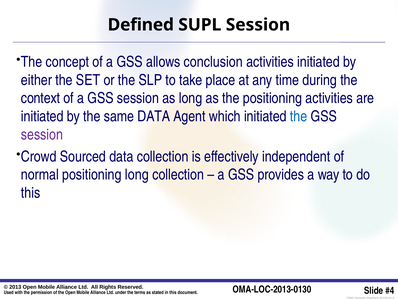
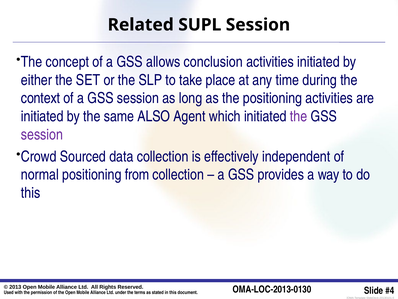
Defined: Defined -> Related
same DATA: DATA -> ALSO
the at (299, 116) colour: blue -> purple
positioning long: long -> from
